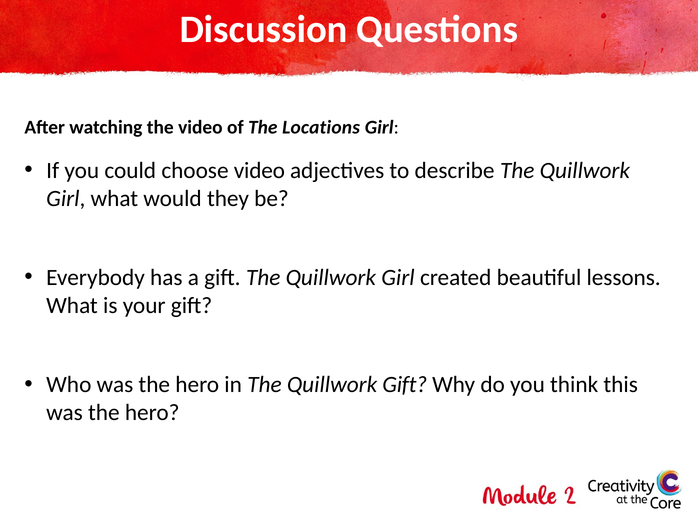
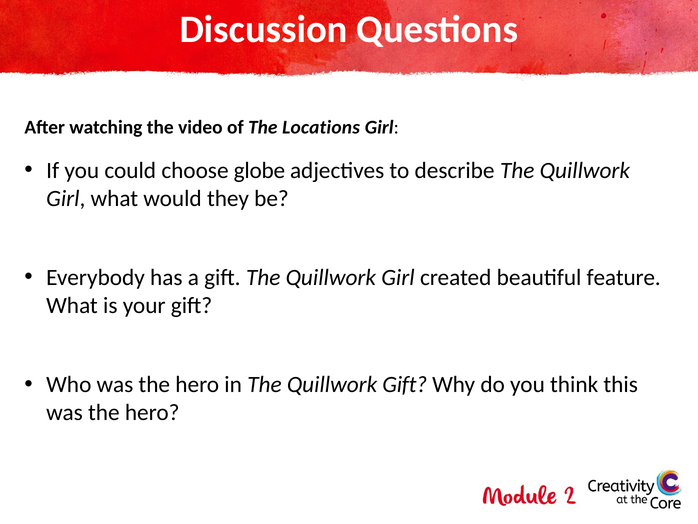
choose video: video -> globe
lessons: lessons -> feature
